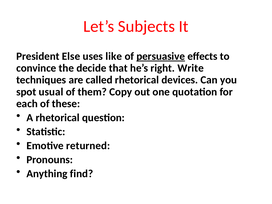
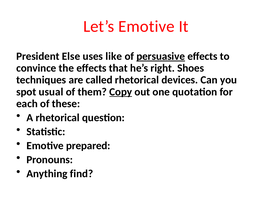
Let’s Subjects: Subjects -> Emotive
the decide: decide -> effects
Write: Write -> Shoes
Copy underline: none -> present
returned: returned -> prepared
